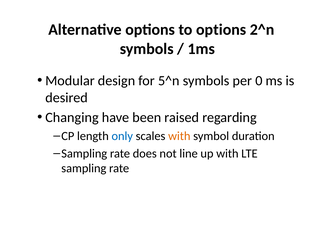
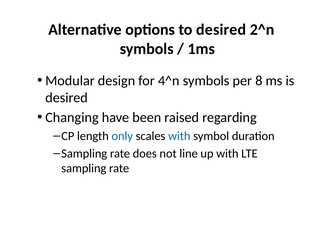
to options: options -> desired
5^n: 5^n -> 4^n
0: 0 -> 8
with at (179, 136) colour: orange -> blue
